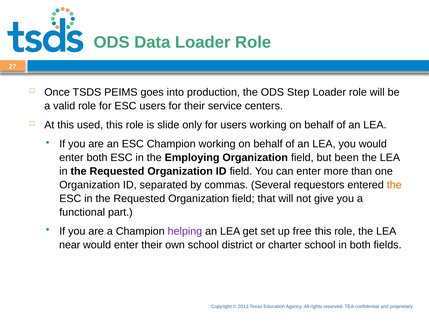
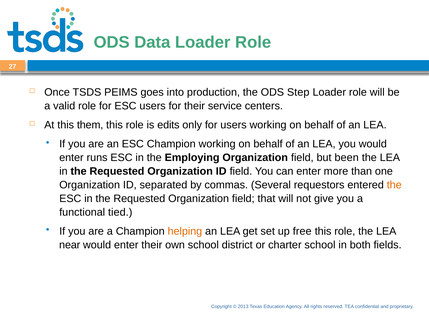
used: used -> them
slide: slide -> edits
enter both: both -> runs
part: part -> tied
helping colour: purple -> orange
